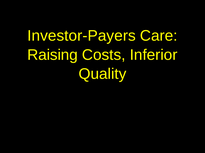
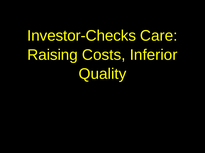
Investor-Payers: Investor-Payers -> Investor-Checks
